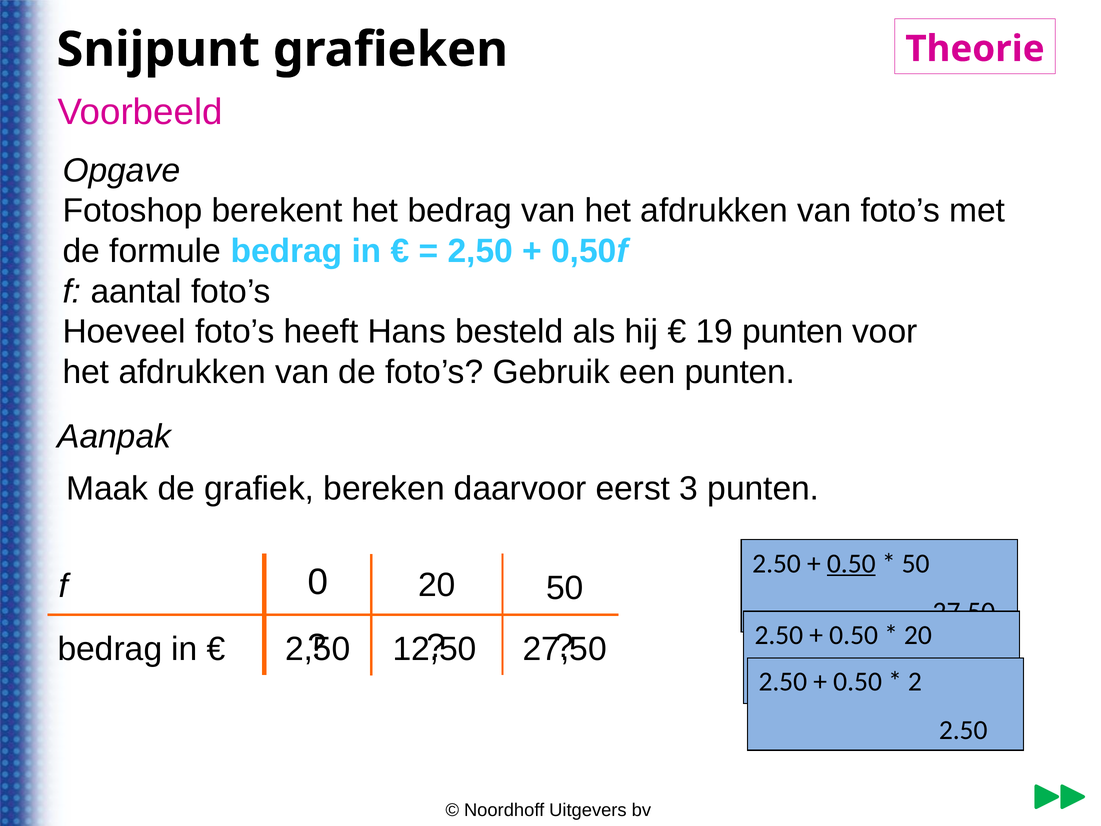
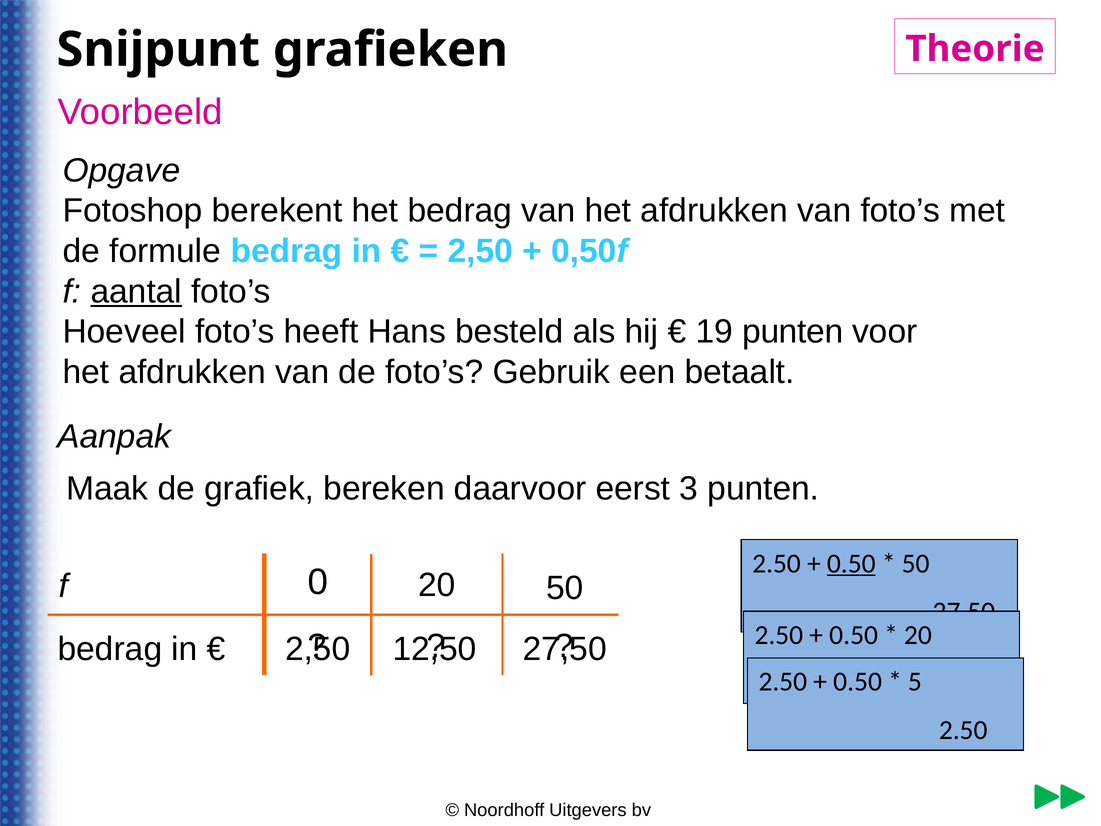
aantal underline: none -> present
een punten: punten -> betaalt
2: 2 -> 5
